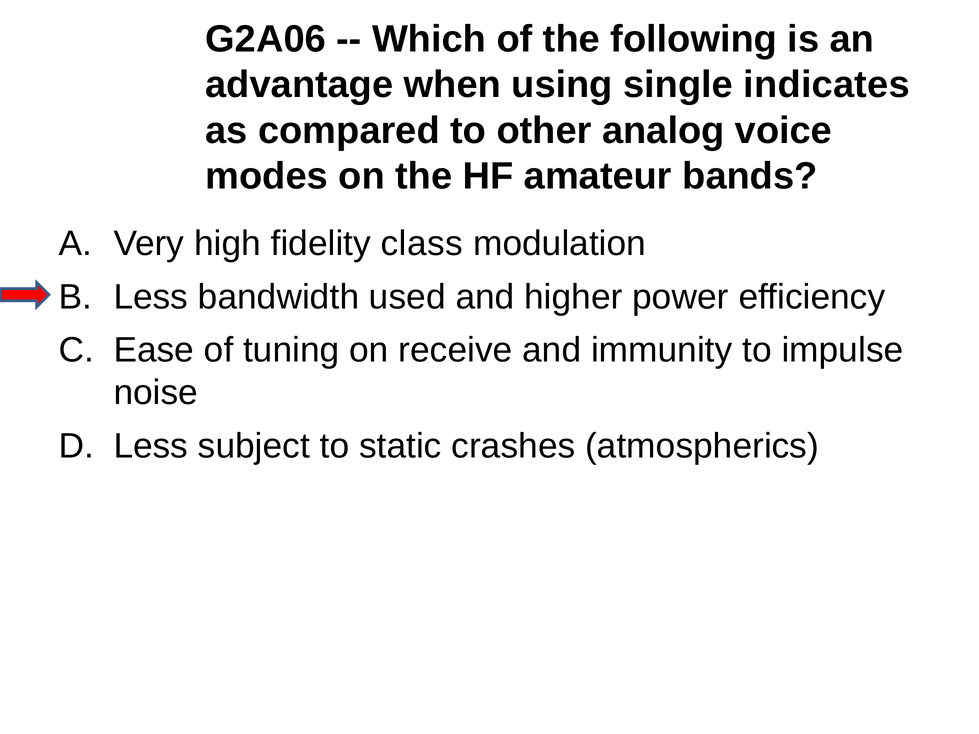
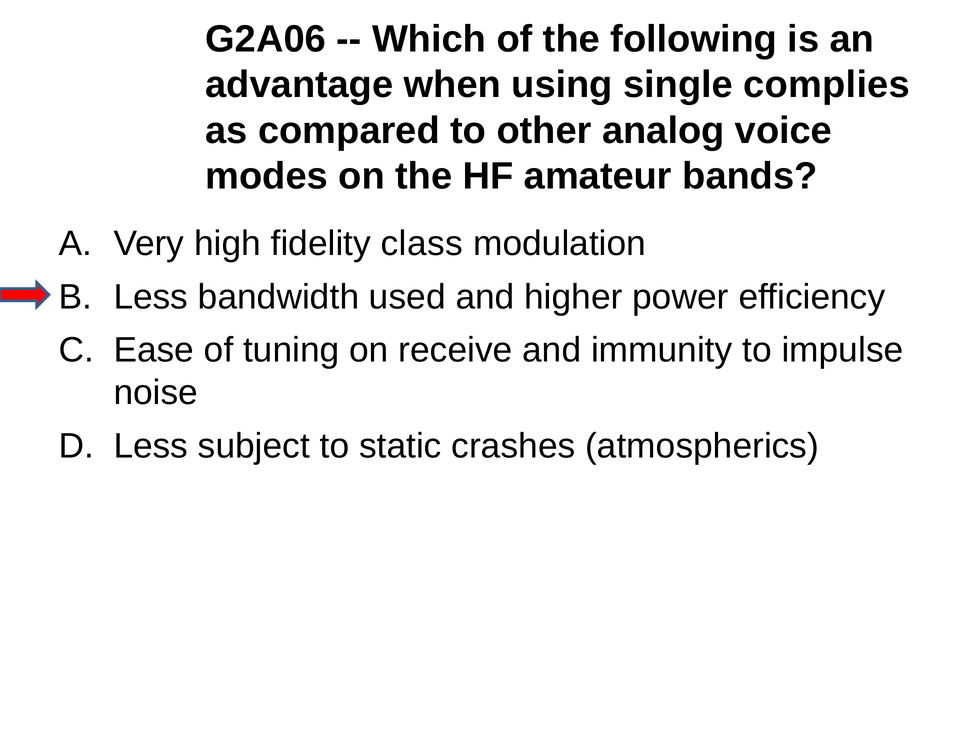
indicates: indicates -> complies
